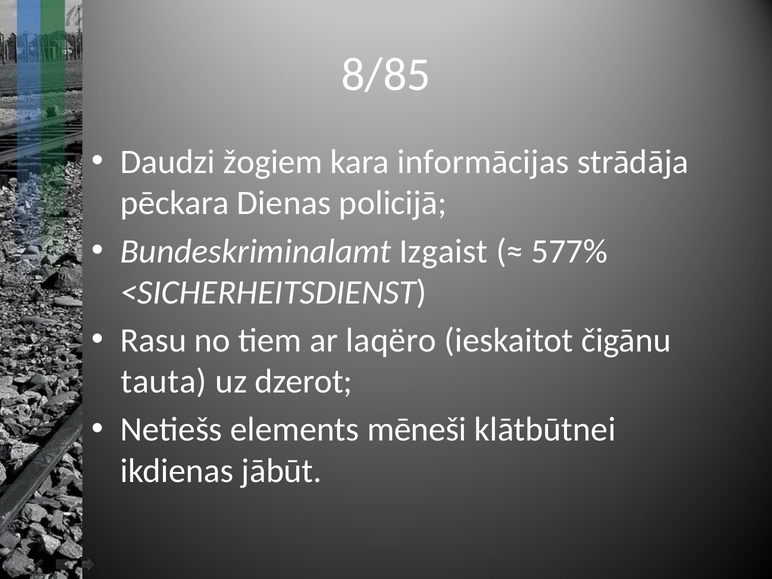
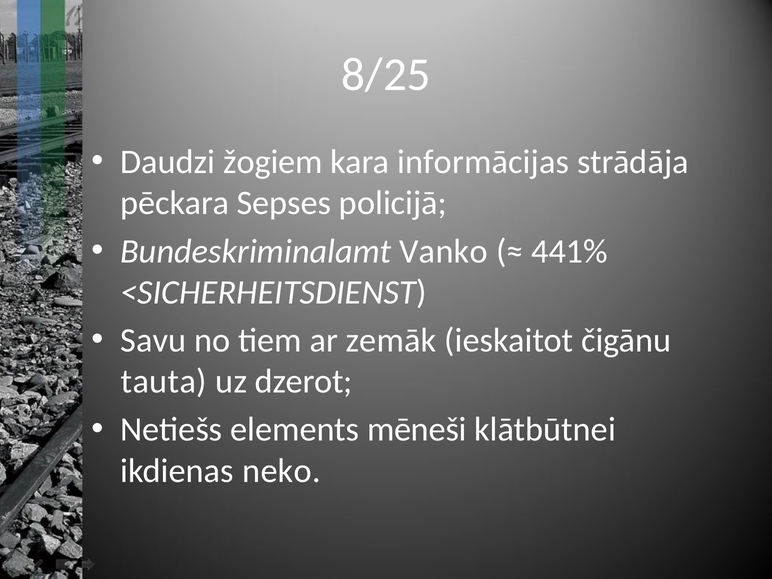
8/85: 8/85 -> 8/25
Dienas: Dienas -> Sepses
Izgaist: Izgaist -> Vanko
577%: 577% -> 441%
Rasu: Rasu -> Savu
laqëro: laqëro -> zemāk
jābūt: jābūt -> neko
